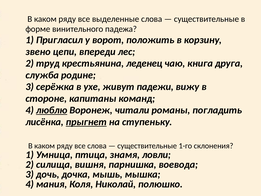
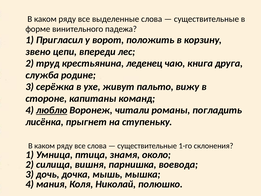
падежи: падежи -> пальто
прыгнет underline: present -> none
ловли: ловли -> около
